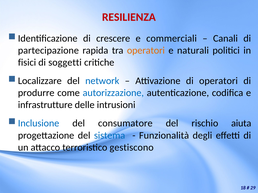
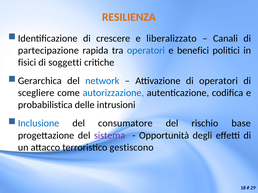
RESILIENZA colour: red -> orange
commerciali: commerciali -> liberalizzato
operatori at (146, 50) colour: orange -> blue
naturali: naturali -> benefici
Localizzare: Localizzare -> Gerarchica
produrre: produrre -> scegliere
infrastrutture: infrastrutture -> probabilistica
aiuta: aiuta -> base
sistema colour: blue -> purple
Funzionalità: Funzionalità -> Opportunità
